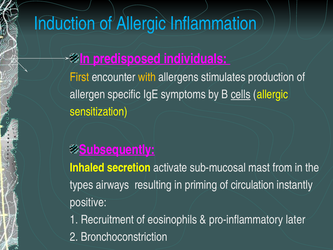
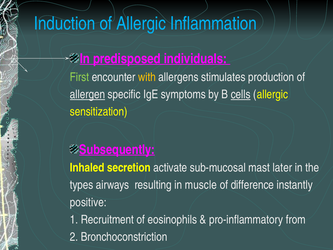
First colour: yellow -> light green
allergen underline: none -> present
from: from -> later
priming: priming -> muscle
circulation: circulation -> difference
later: later -> from
